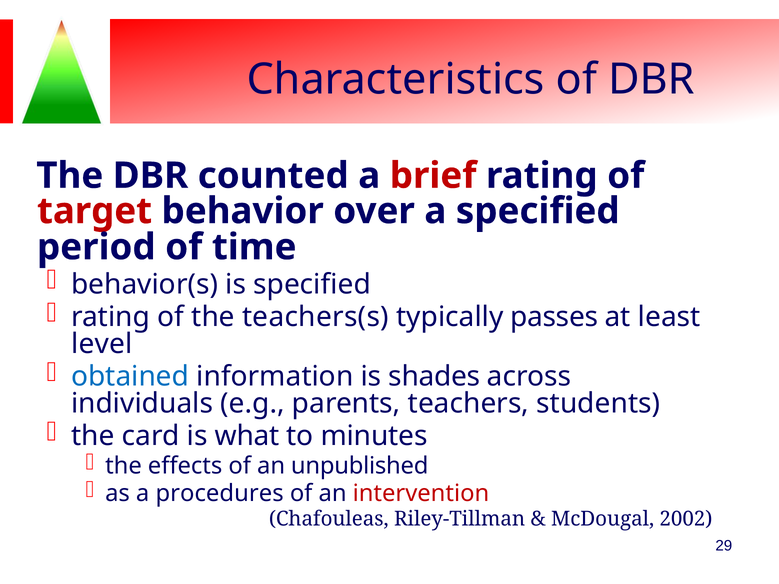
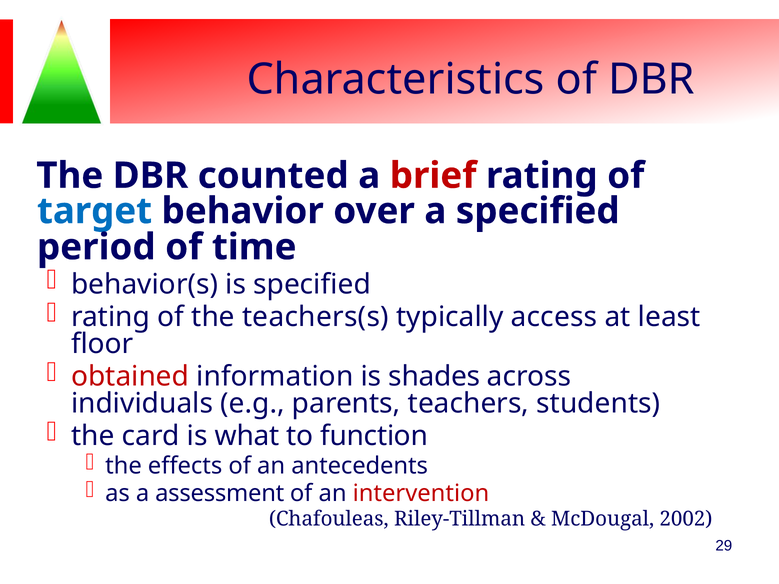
target colour: red -> blue
passes: passes -> access
level: level -> floor
obtained colour: blue -> red
minutes: minutes -> function
unpublished: unpublished -> antecedents
procedures: procedures -> assessment
